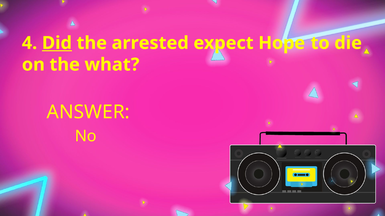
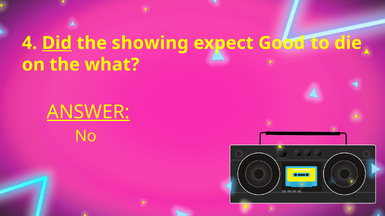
arrested: arrested -> showing
Hope: Hope -> Good
ANSWER underline: none -> present
